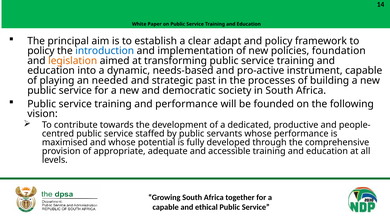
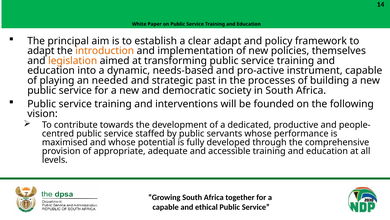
policy at (41, 51): policy -> adapt
introduction colour: blue -> orange
foundation: foundation -> themselves
and performance: performance -> interventions
